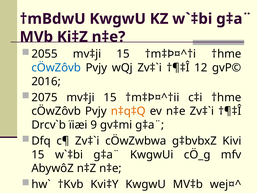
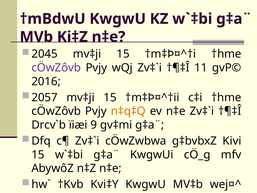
2055: 2055 -> 2045
cÖwZôvb at (56, 68) colour: blue -> purple
†¶‡Î 12: 12 -> 11
2075: 2075 -> 2057
